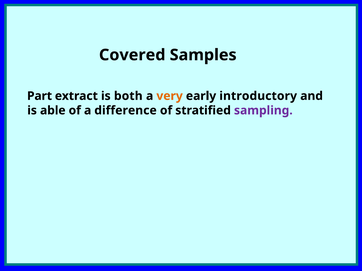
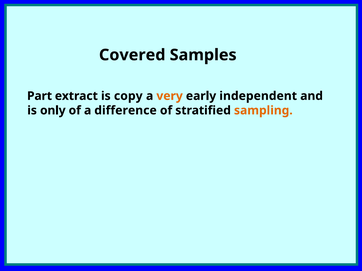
both: both -> copy
introductory: introductory -> independent
able: able -> only
sampling colour: purple -> orange
